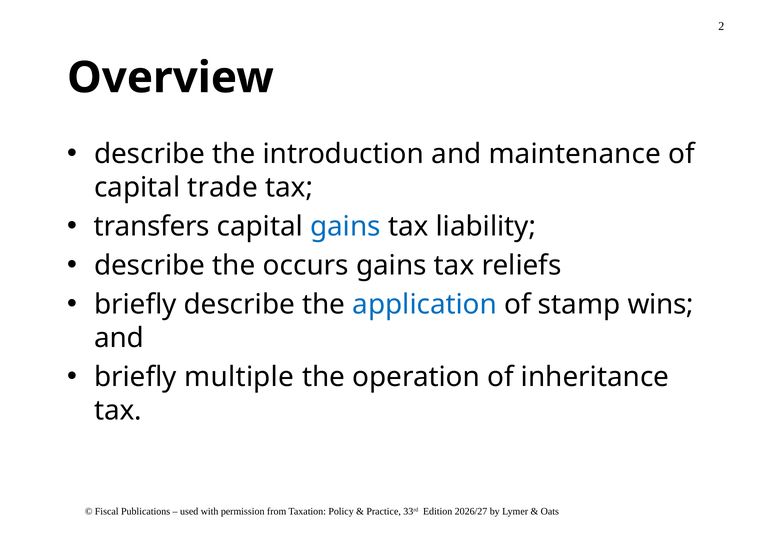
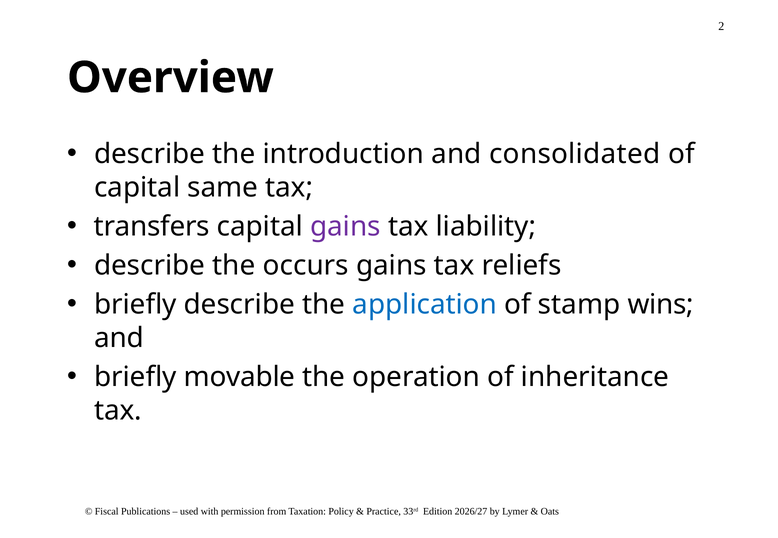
maintenance: maintenance -> consolidated
trade: trade -> same
gains at (345, 227) colour: blue -> purple
multiple: multiple -> movable
